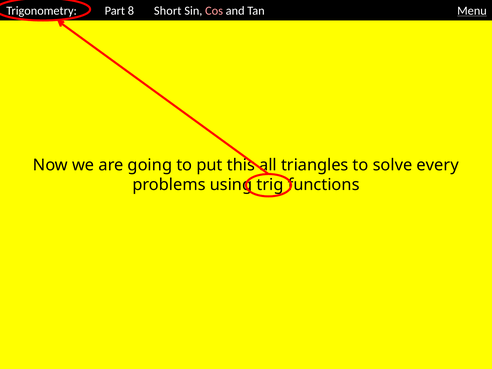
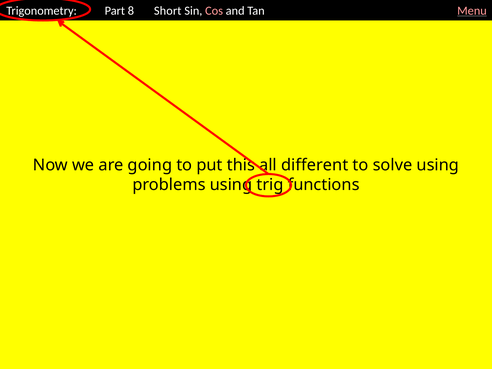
Menu colour: white -> pink
triangles: triangles -> different
solve every: every -> using
